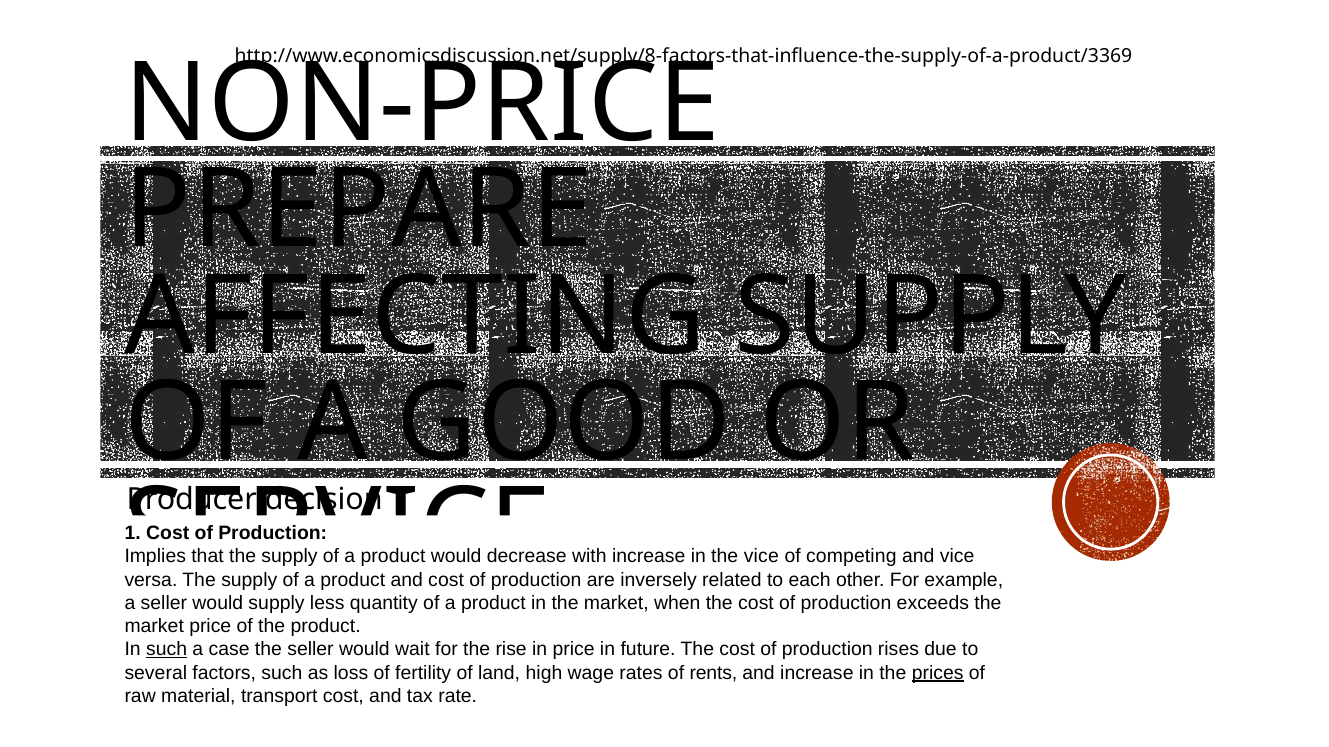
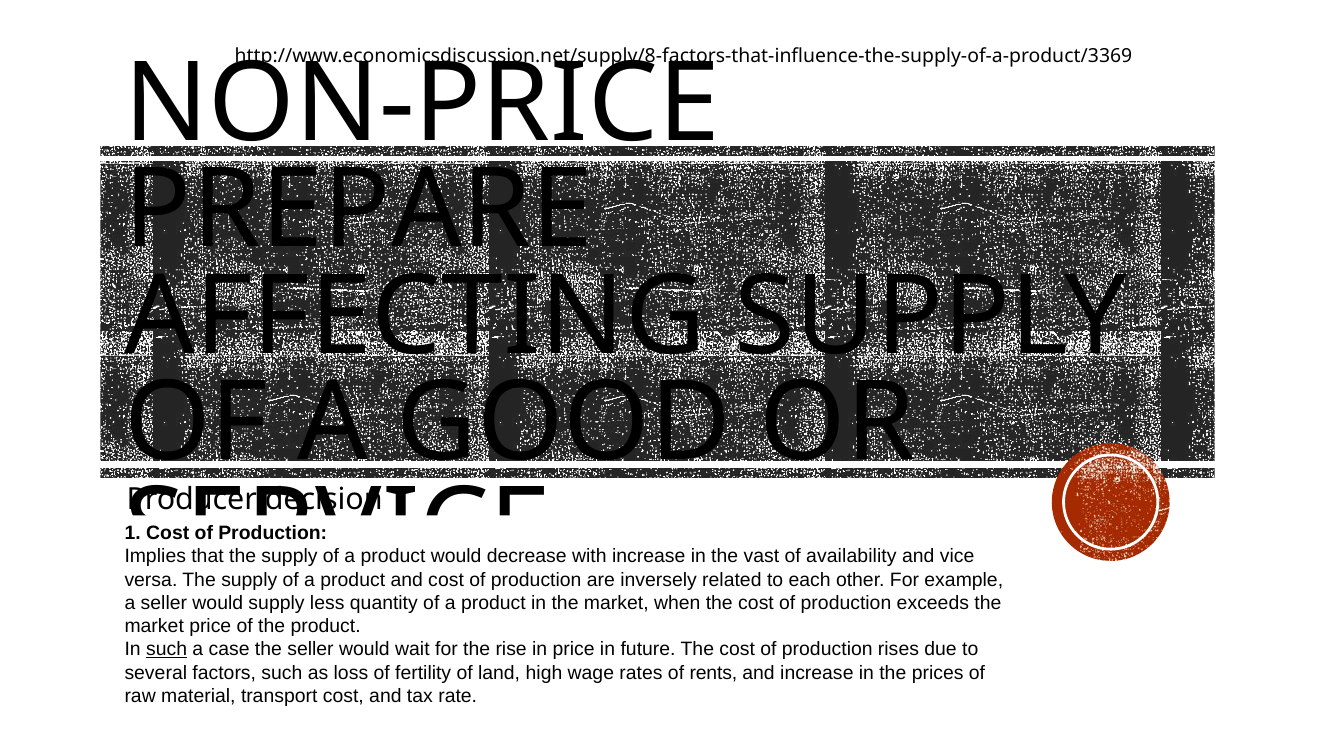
the vice: vice -> vast
competing: competing -> availability
prices underline: present -> none
